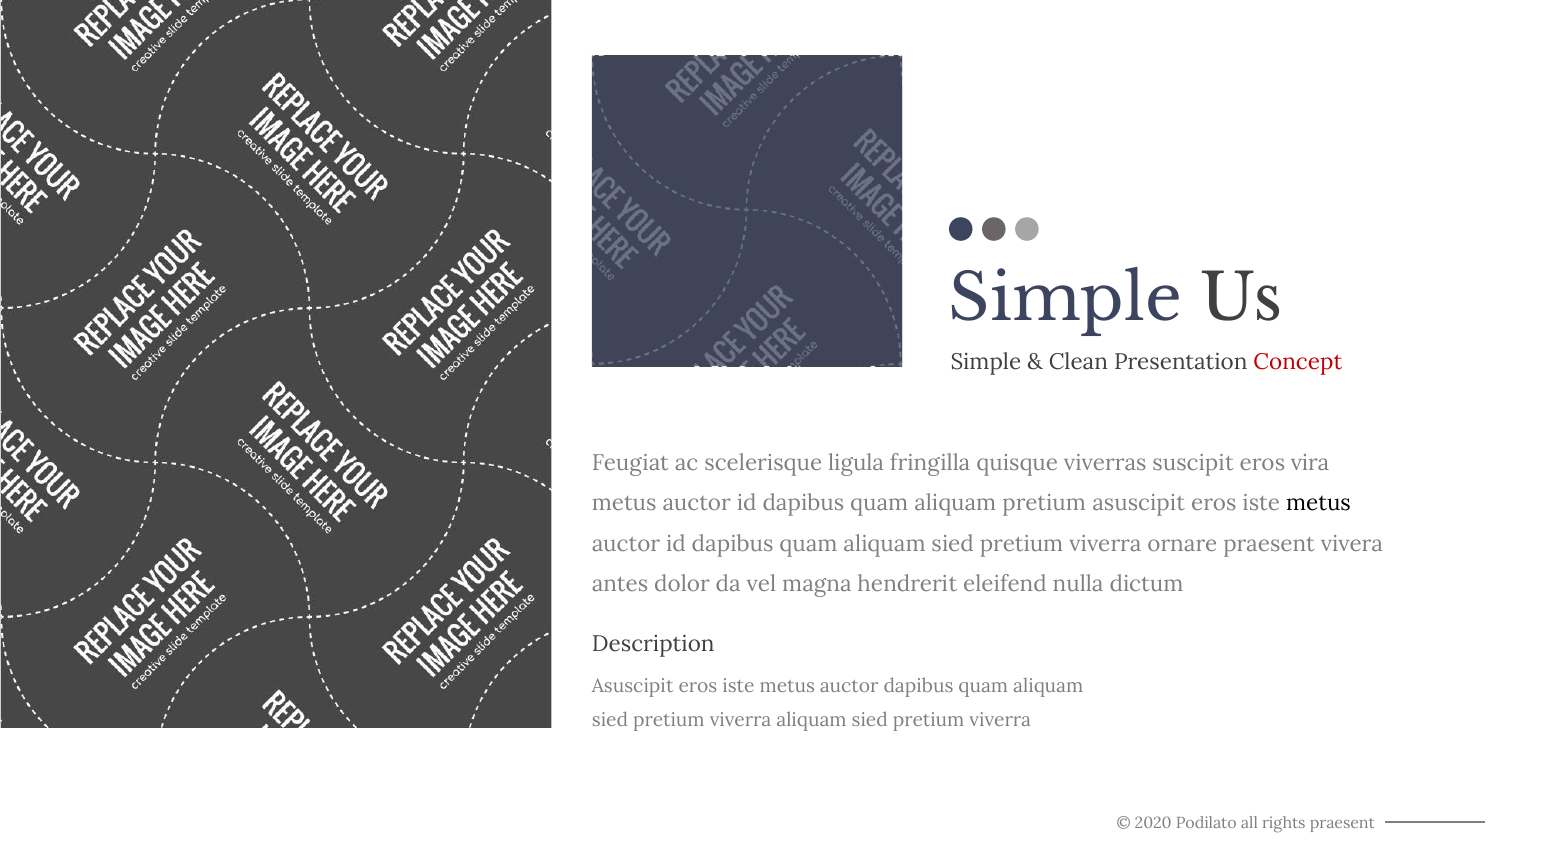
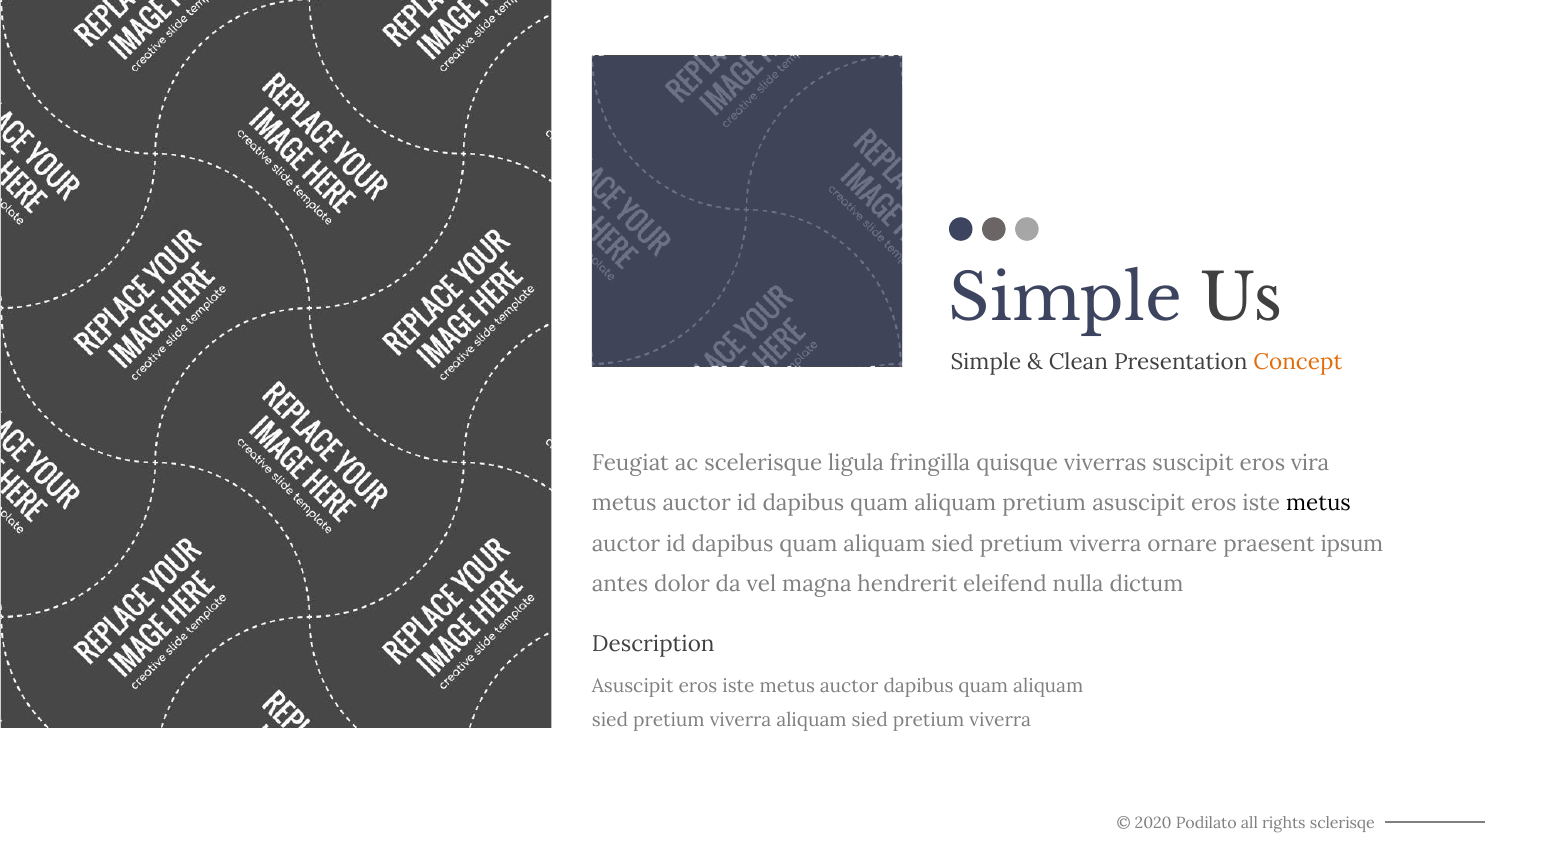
Concept colour: red -> orange
vivera: vivera -> ipsum
rights praesent: praesent -> sclerisqe
